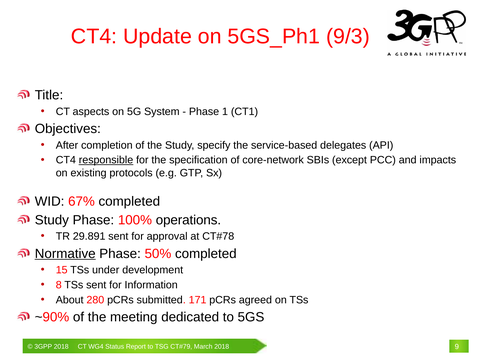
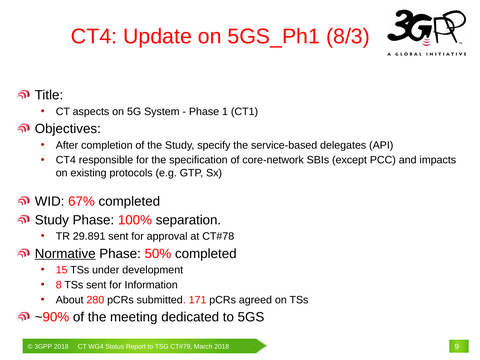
9/3: 9/3 -> 8/3
responsible underline: present -> none
operations: operations -> separation
